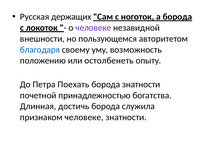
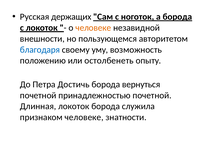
человеке at (93, 28) colour: purple -> orange
Поехать: Поехать -> Достичь
борода знатности: знатности -> вернуться
принадлежностью богатства: богатства -> почетной
Длинная достичь: достичь -> локоток
